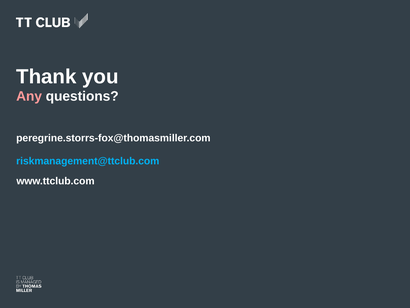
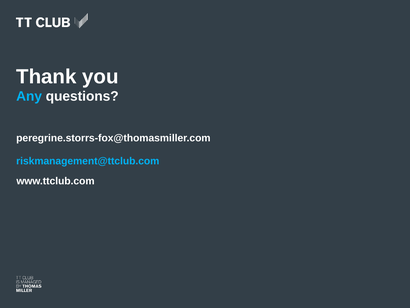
Any colour: pink -> light blue
